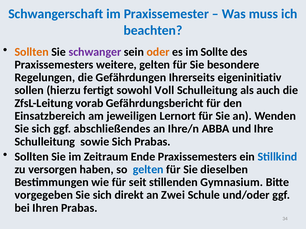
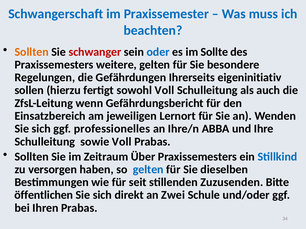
schwanger colour: purple -> red
oder colour: orange -> blue
vorab: vorab -> wenn
abschließendes: abschließendes -> professionelles
sowie Sich: Sich -> Voll
Ende: Ende -> Über
Gymnasium: Gymnasium -> Zuzusenden
vorgegeben: vorgegeben -> öffentlichen
